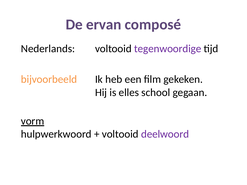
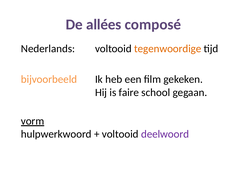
ervan: ervan -> allées
tegenwoordige colour: purple -> orange
elles: elles -> faire
